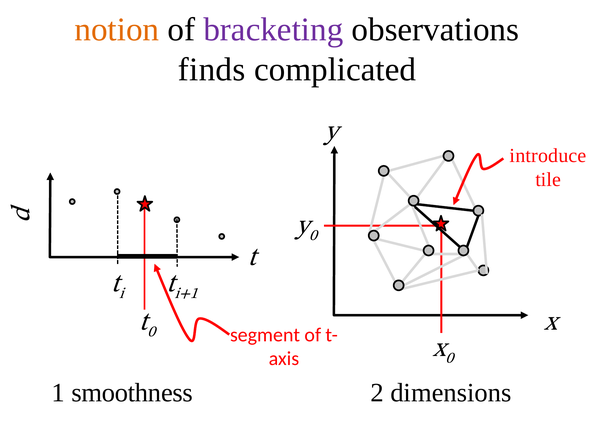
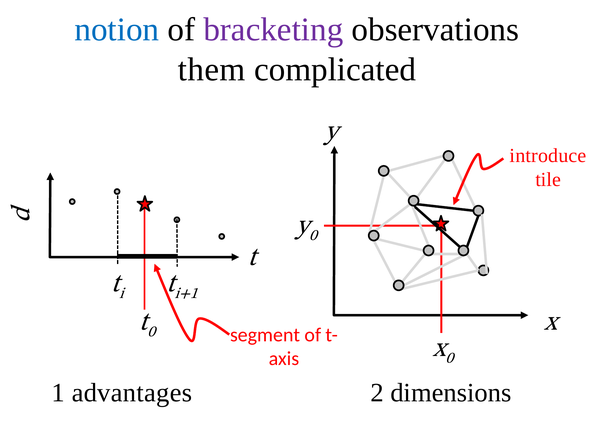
notion colour: orange -> blue
finds: finds -> them
smoothness: smoothness -> advantages
